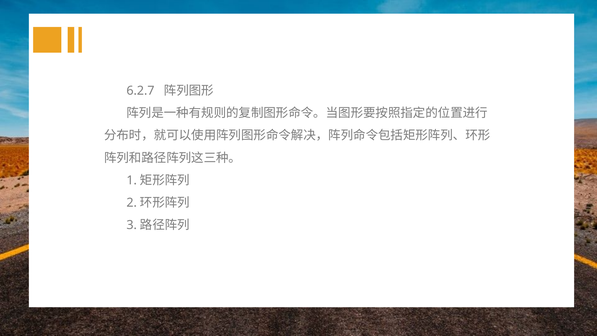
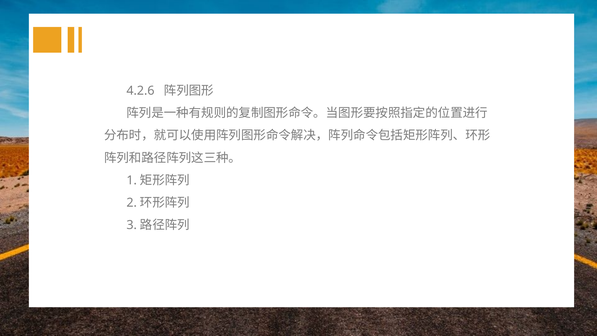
6.2.7: 6.2.7 -> 4.2.6
